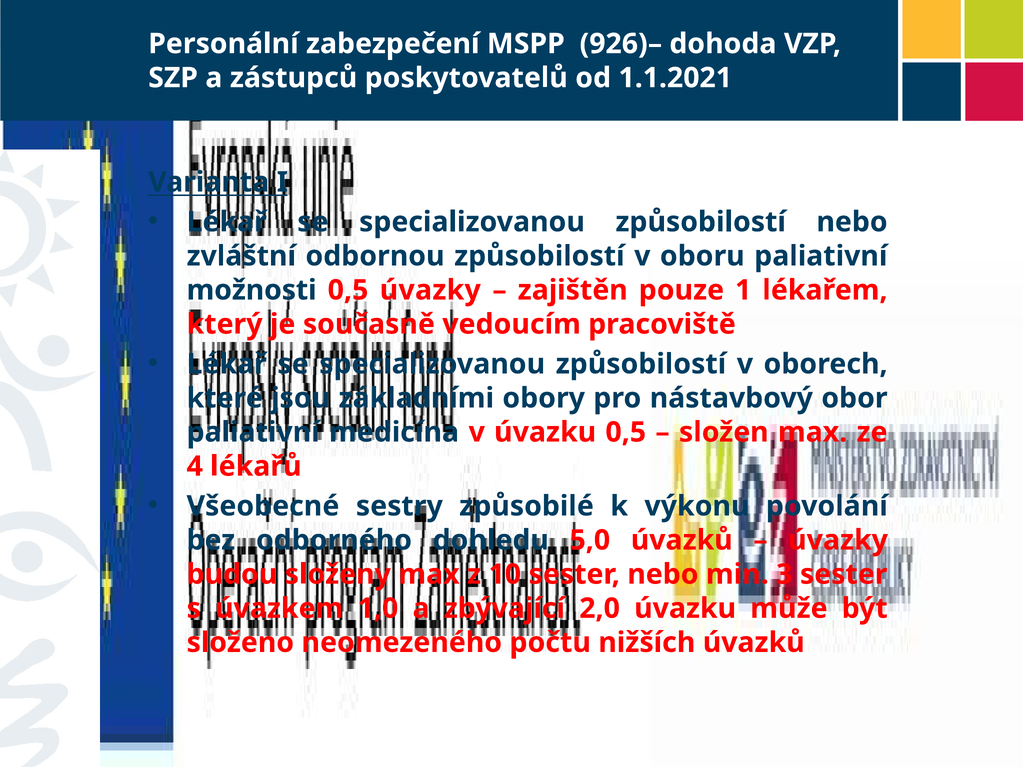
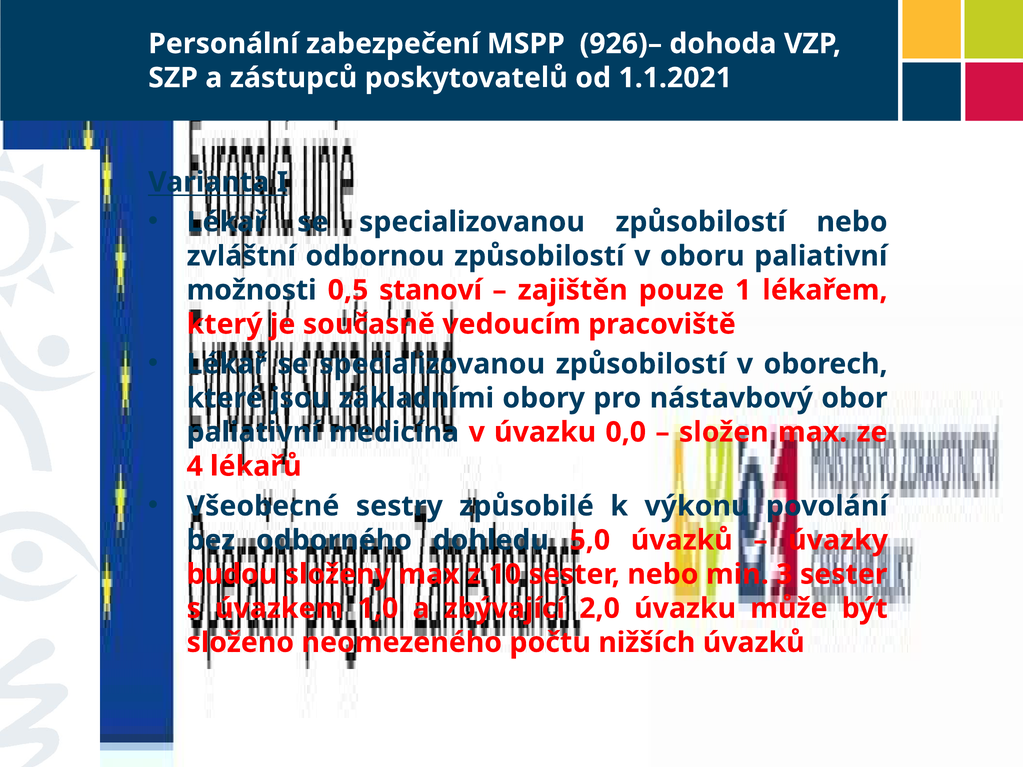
0,5 úvazky: úvazky -> stanoví
úvazku 0,5: 0,5 -> 0,0
